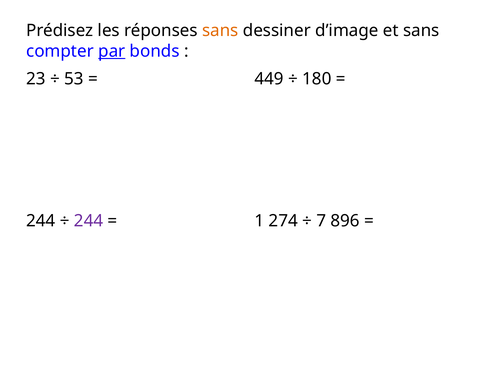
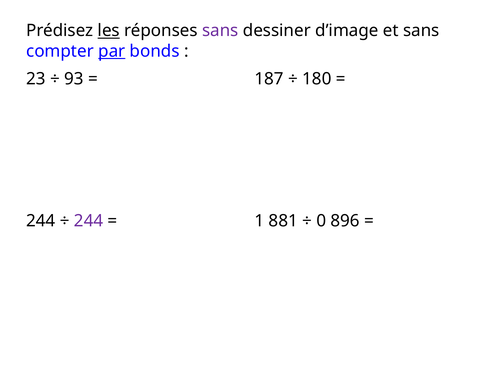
les underline: none -> present
sans at (220, 31) colour: orange -> purple
53: 53 -> 93
449: 449 -> 187
274: 274 -> 881
7: 7 -> 0
